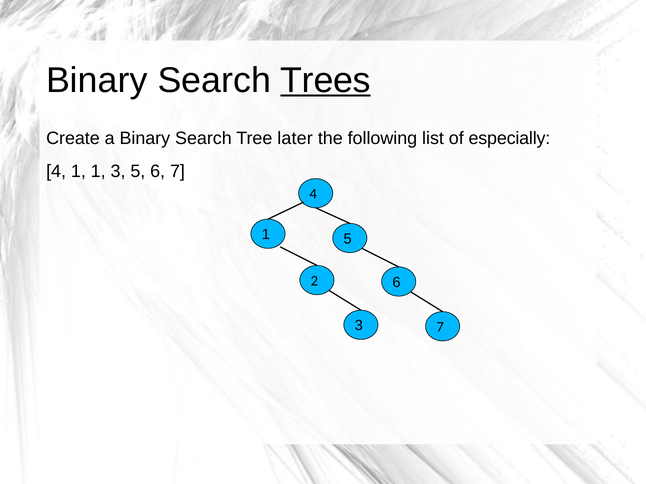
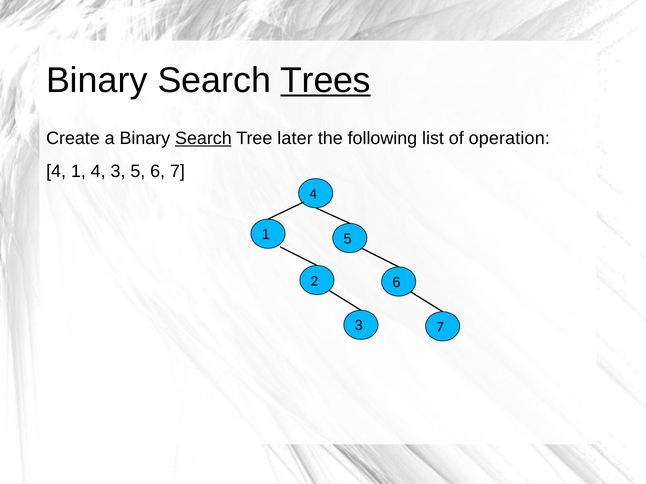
Search at (203, 138) underline: none -> present
especially: especially -> operation
1 1: 1 -> 4
